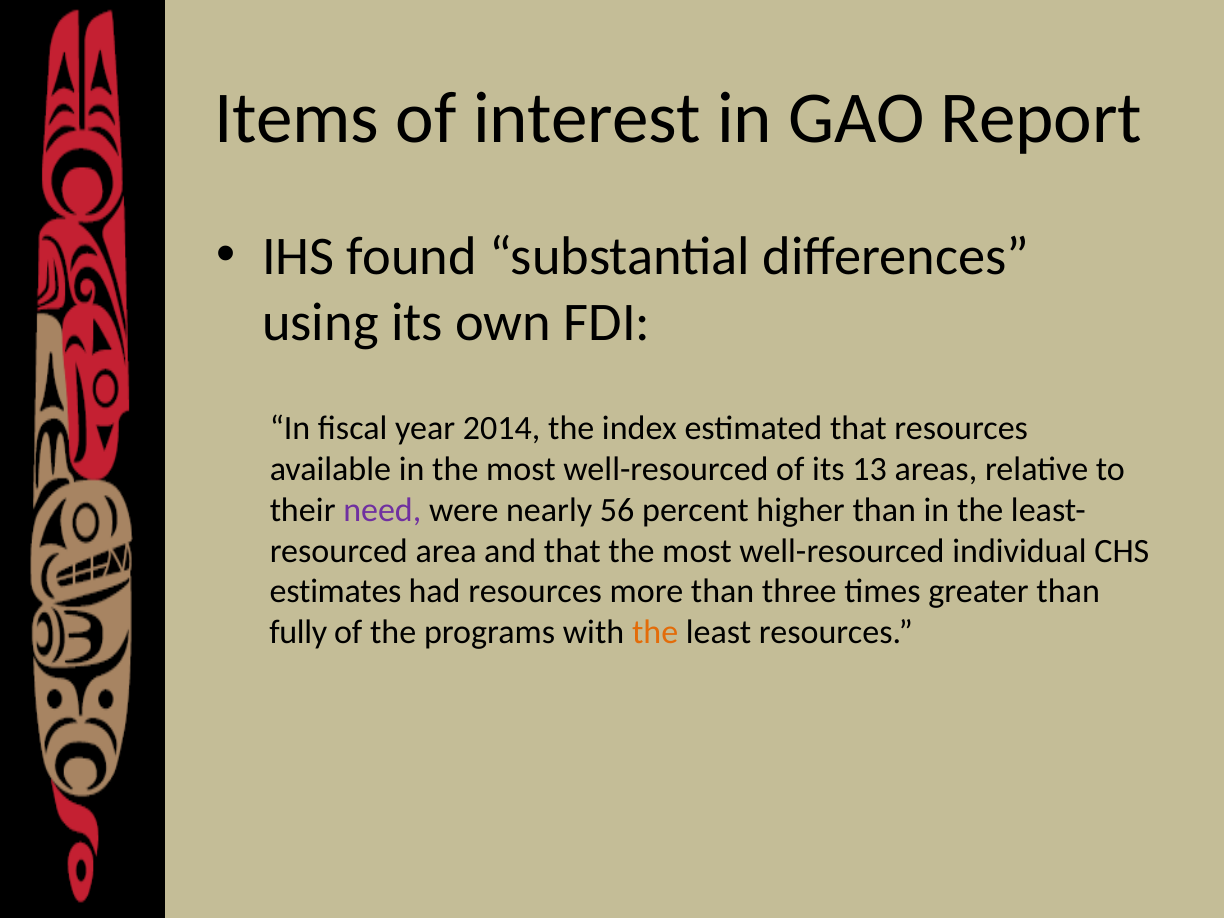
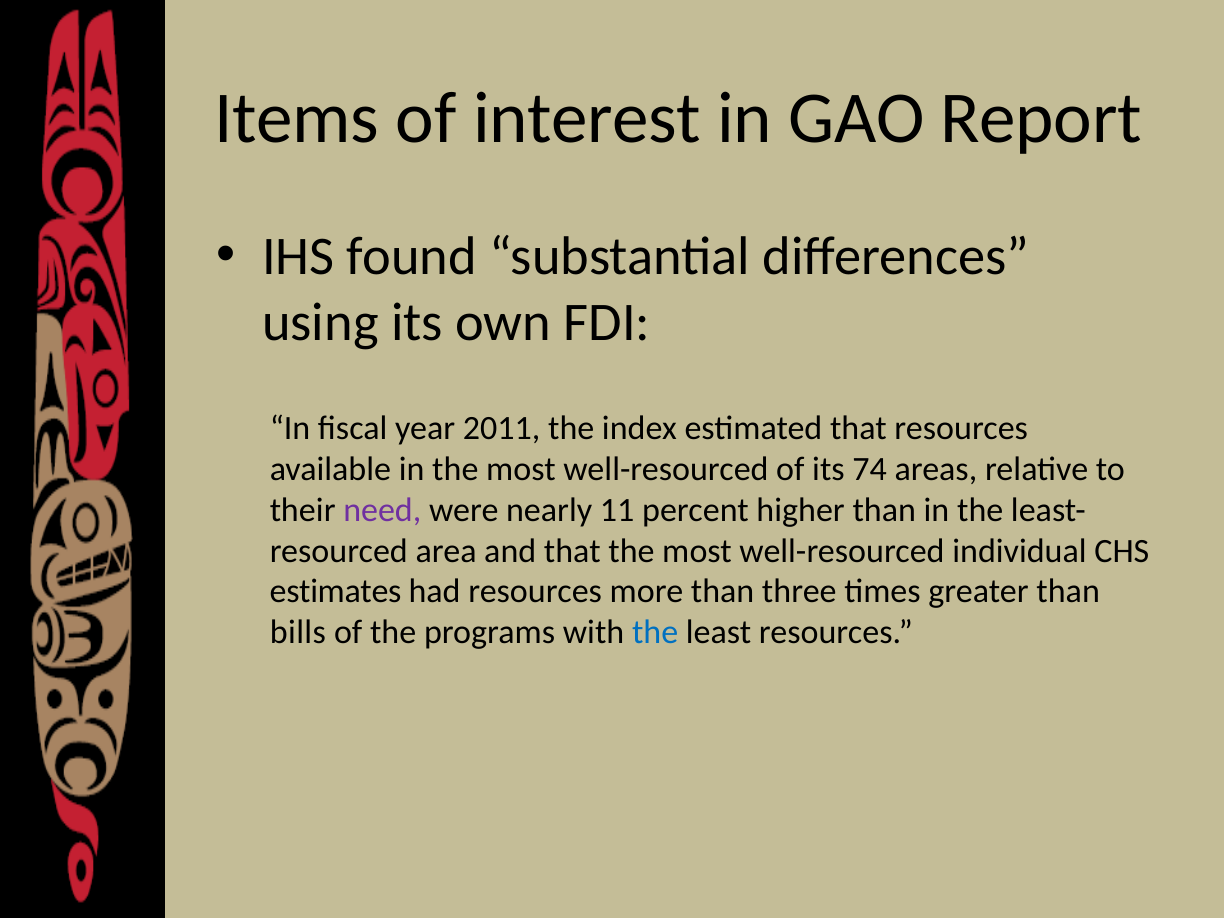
2014: 2014 -> 2011
13: 13 -> 74
56: 56 -> 11
fully: fully -> bills
the at (655, 633) colour: orange -> blue
